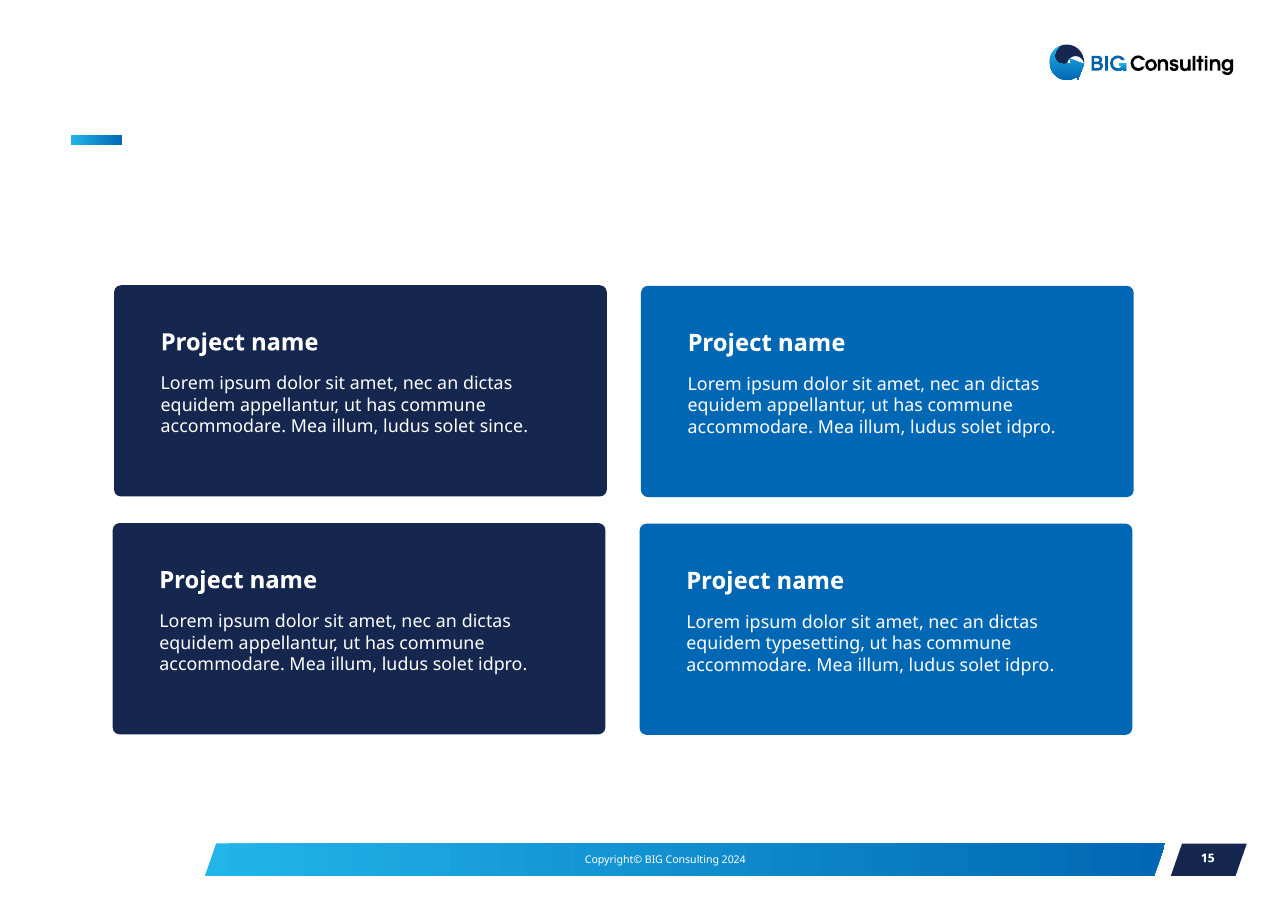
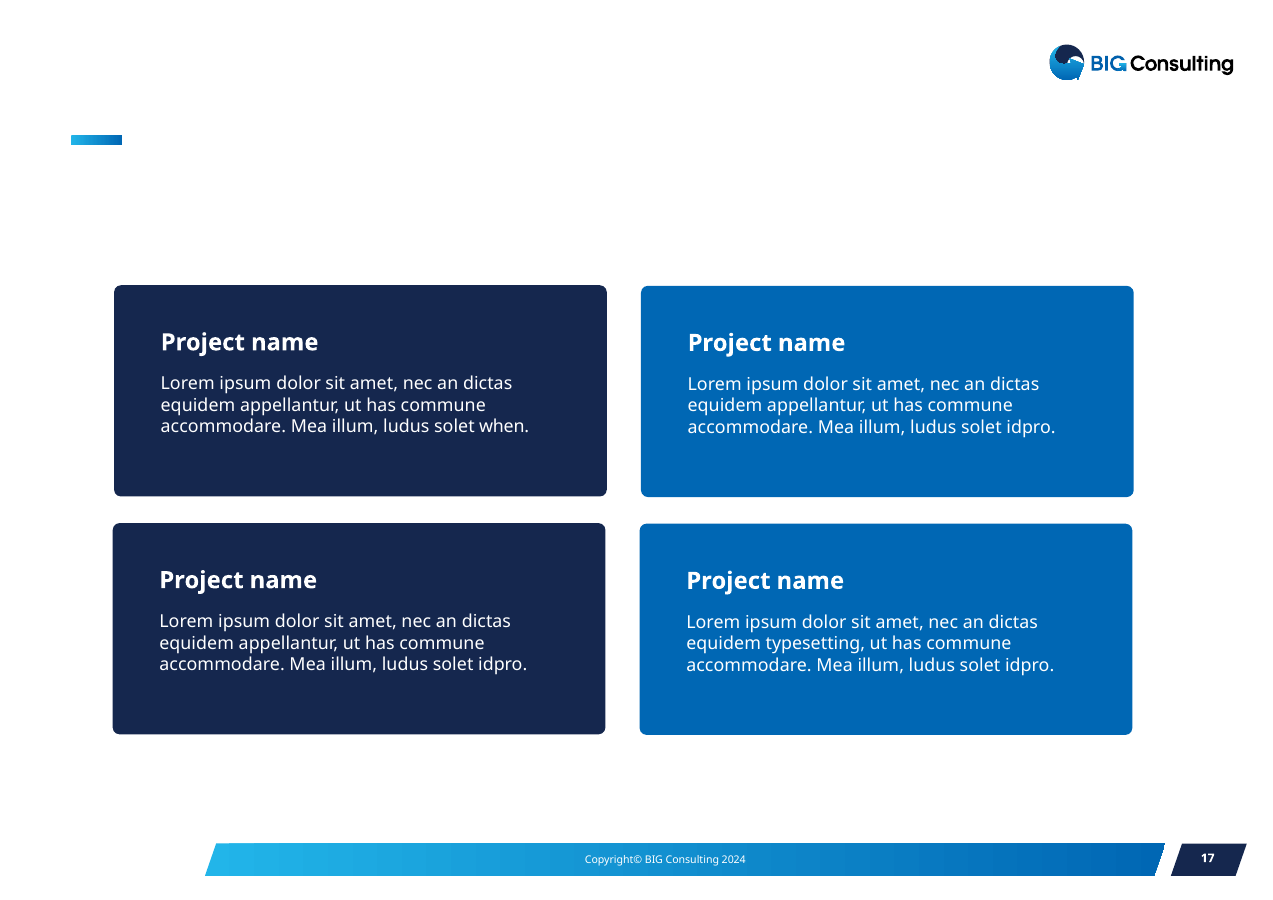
since: since -> when
15: 15 -> 17
